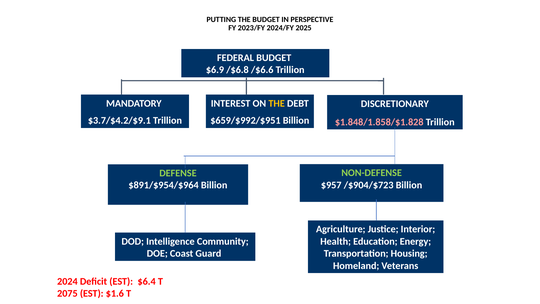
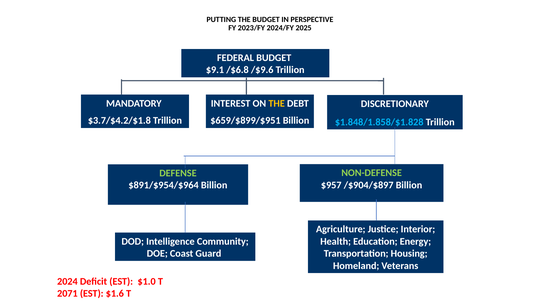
$6.9: $6.9 -> $9.1
/$6.6: /$6.6 -> /$9.6
$3.7/$4.2/$9.1: $3.7/$4.2/$9.1 -> $3.7/$4.2/$1.8
$659/$992/$951: $659/$992/$951 -> $659/$899/$951
$1.848/1.858/$1.828 colour: pink -> light blue
/$904/$723: /$904/$723 -> /$904/$897
$6.4: $6.4 -> $1.0
2075: 2075 -> 2071
